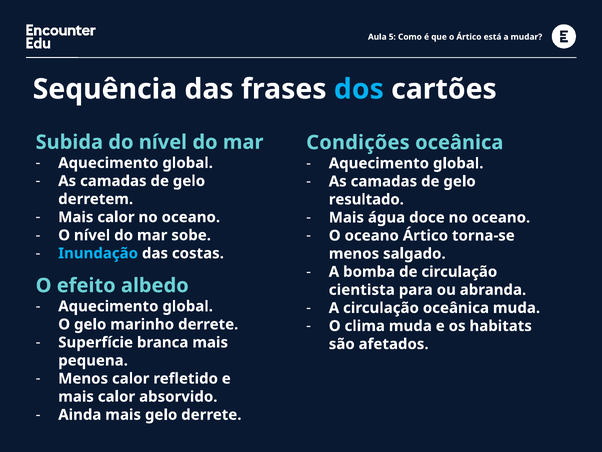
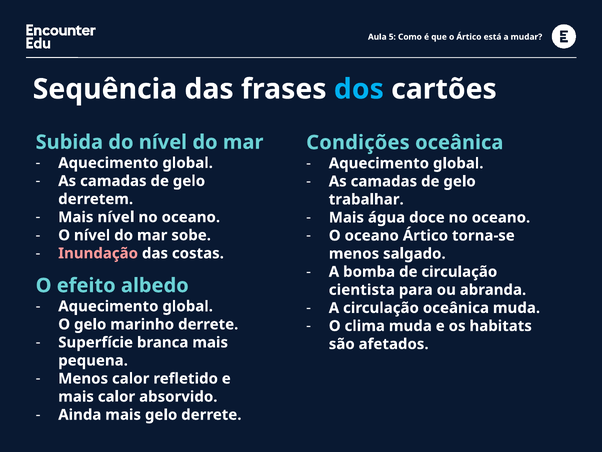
resultado: resultado -> trabalhar
calor at (116, 217): calor -> nível
Inundação colour: light blue -> pink
